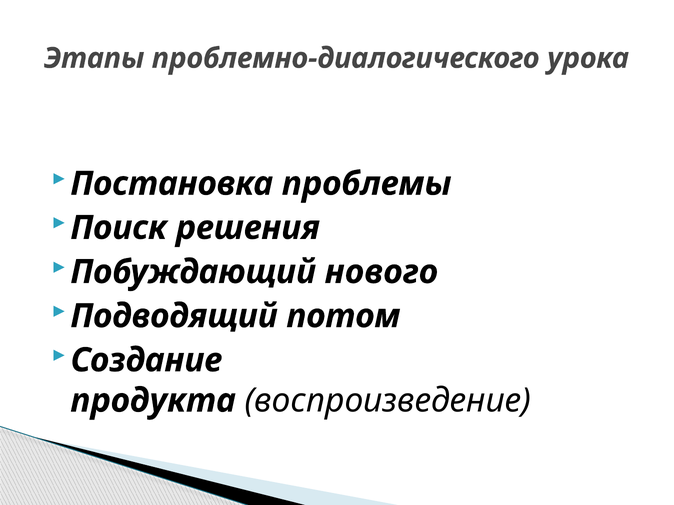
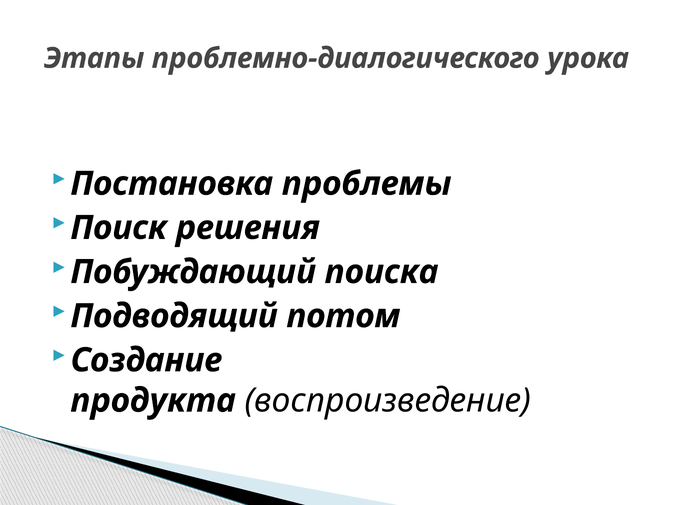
нового: нового -> поиска
